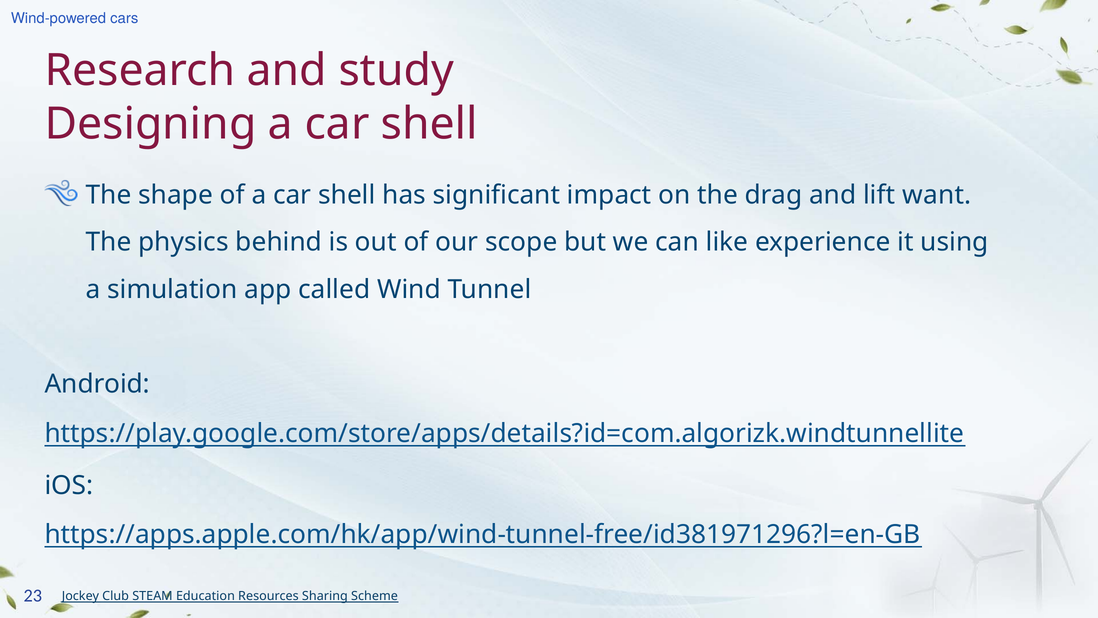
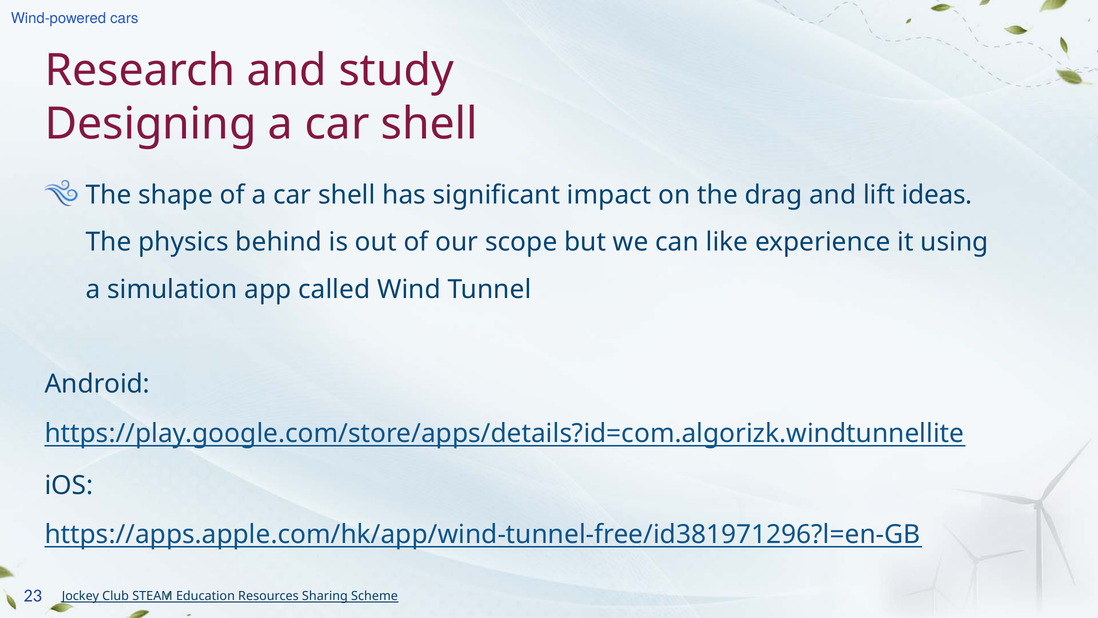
want: want -> ideas
